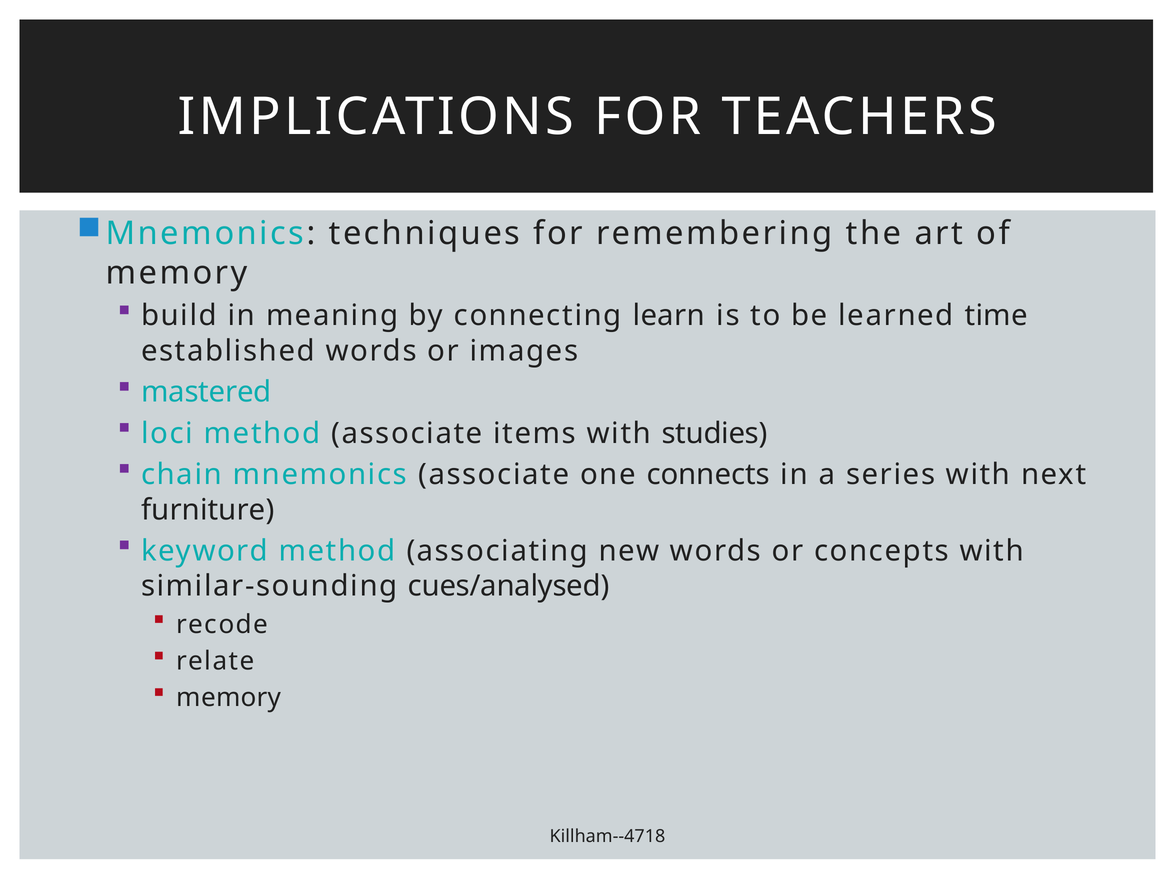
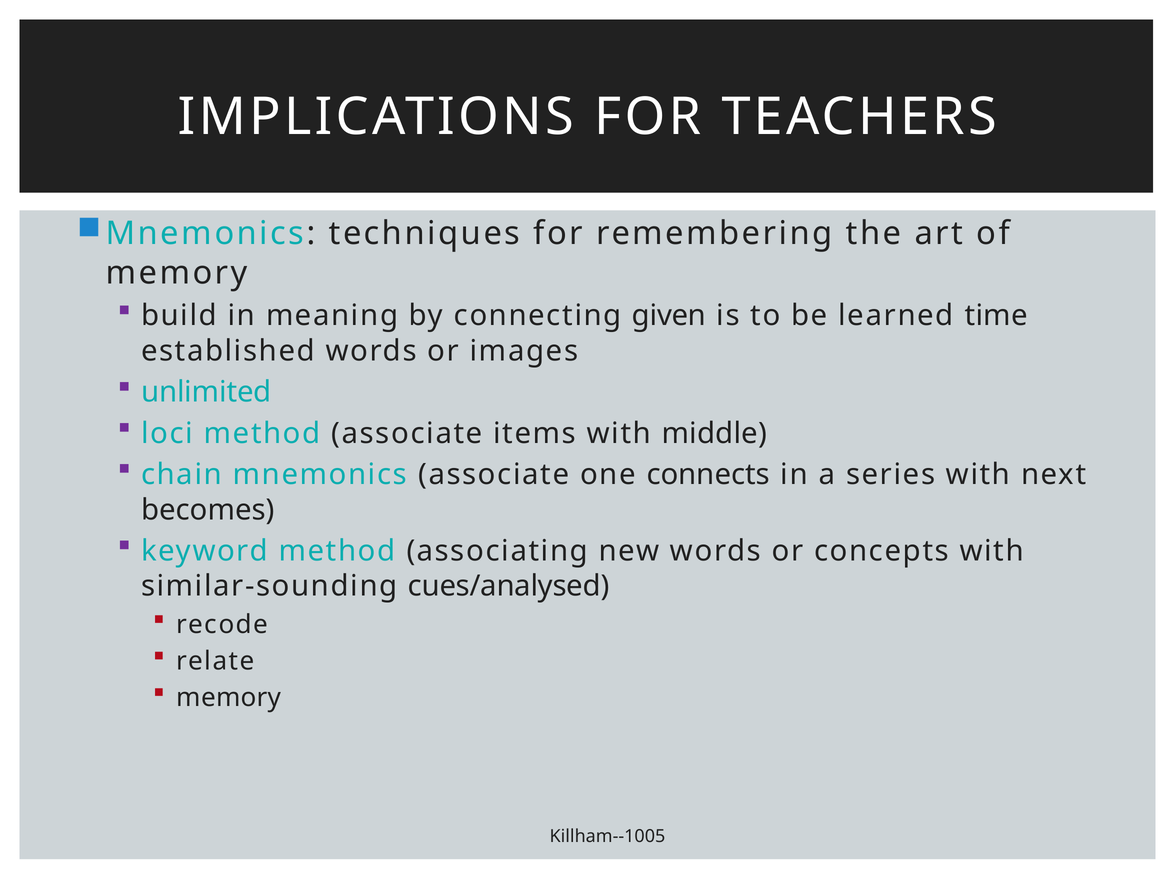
learn: learn -> given
mastered: mastered -> unlimited
studies: studies -> middle
furniture: furniture -> becomes
Killham--4718: Killham--4718 -> Killham--1005
